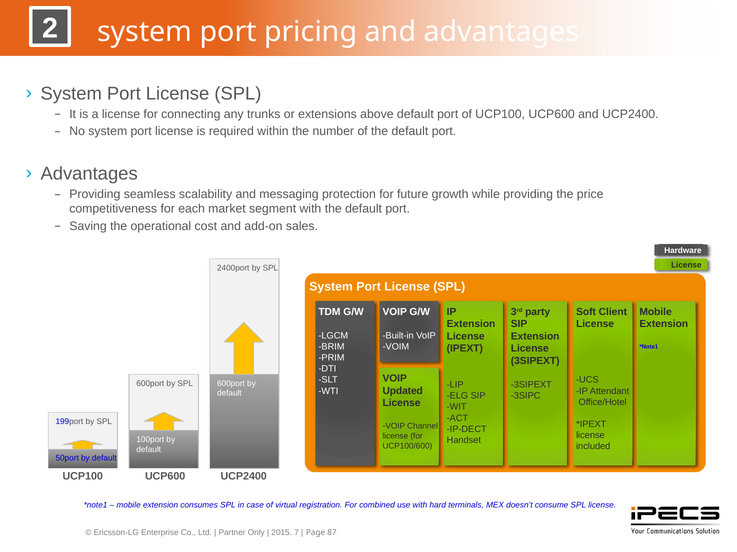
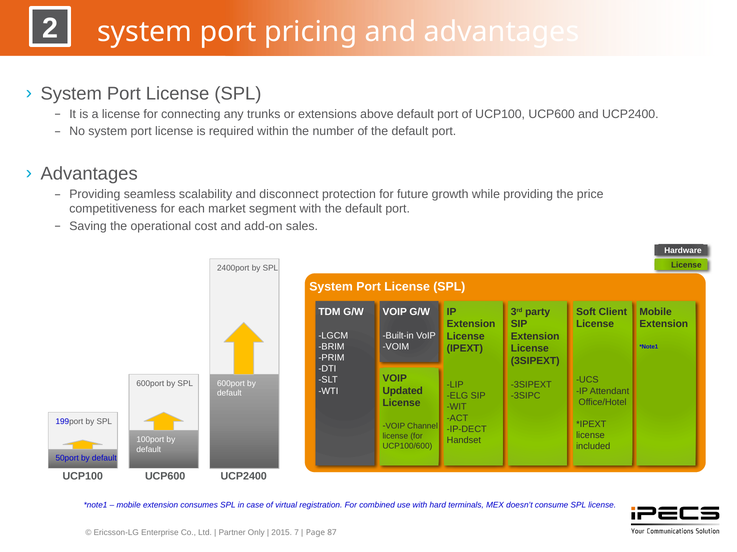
messaging: messaging -> disconnect
